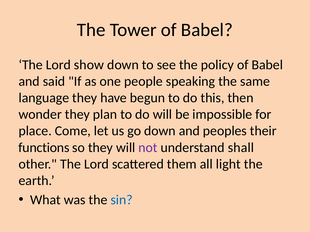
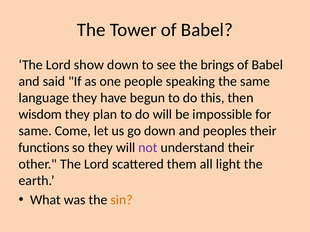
policy: policy -> brings
wonder: wonder -> wisdom
place at (35, 131): place -> same
understand shall: shall -> their
sin colour: blue -> orange
